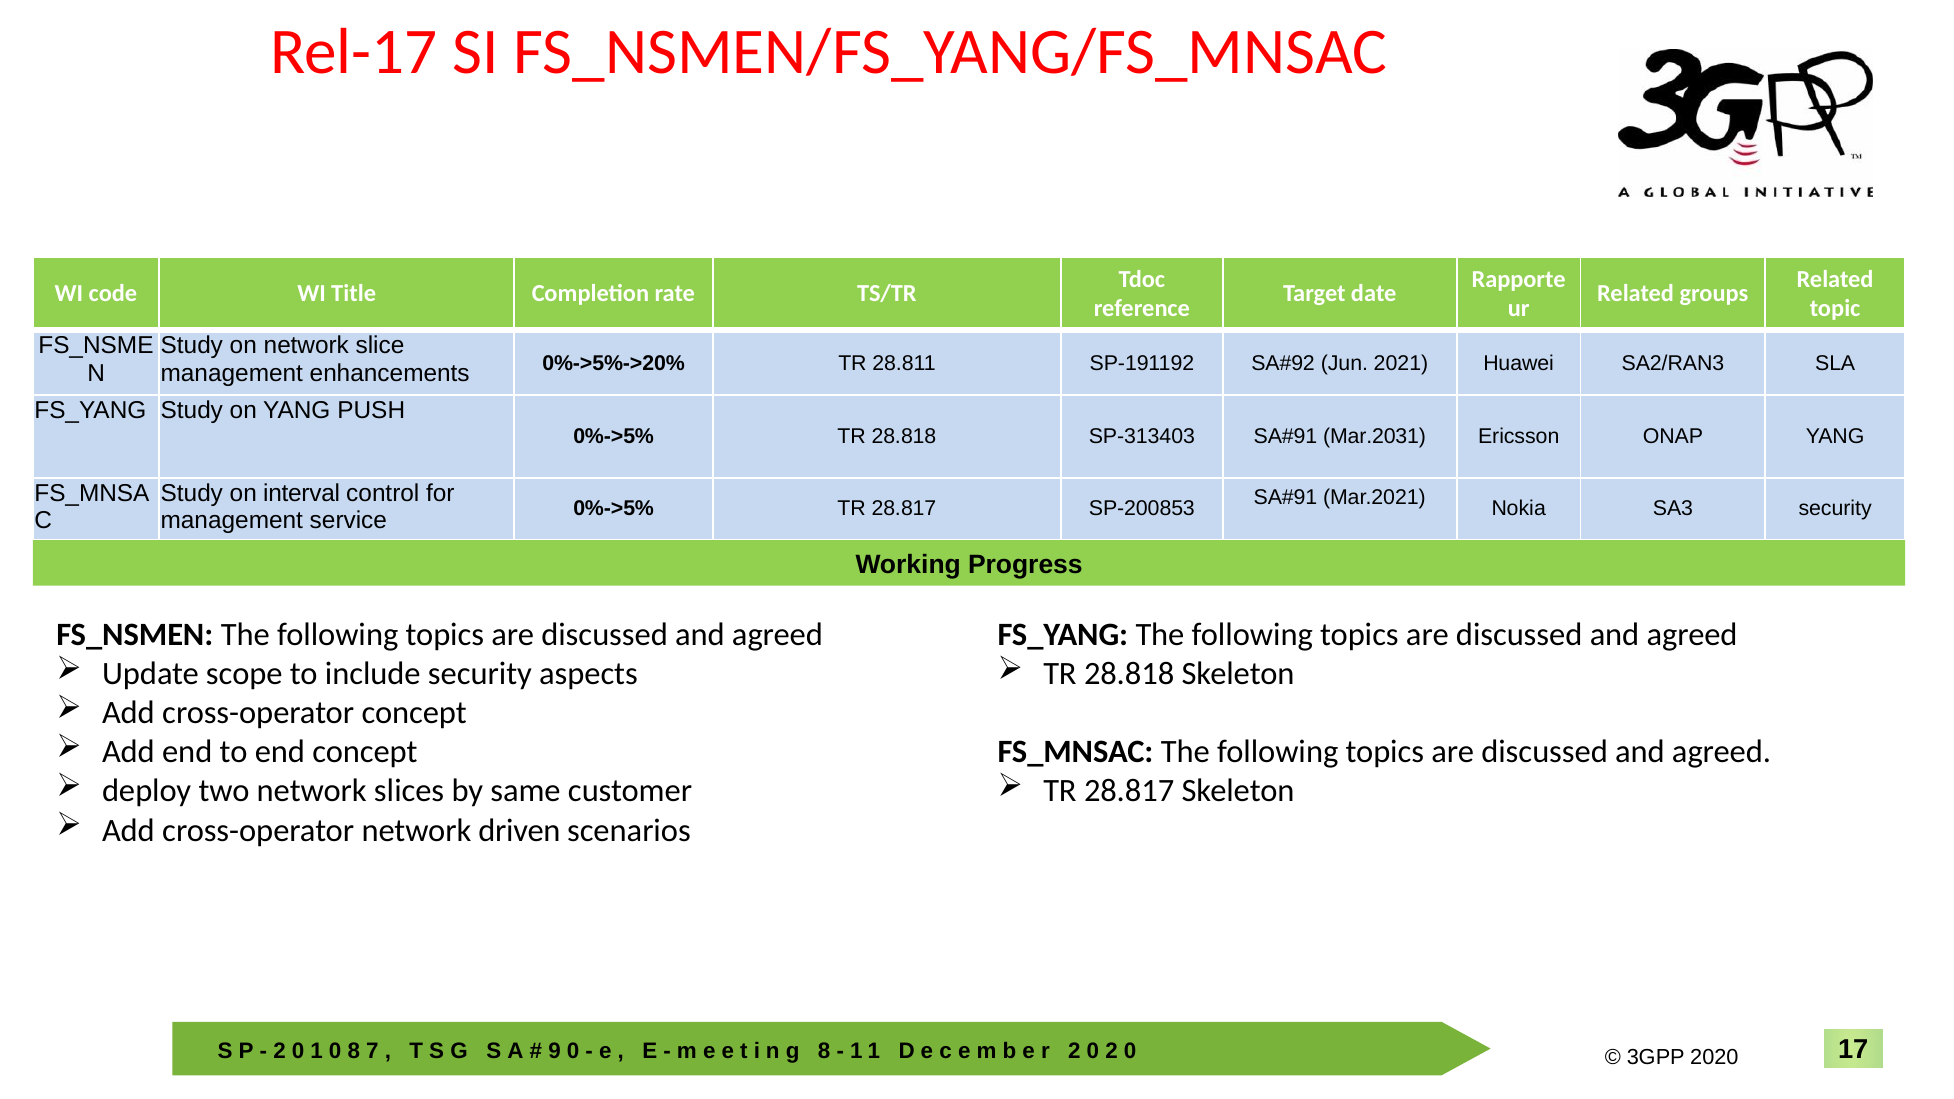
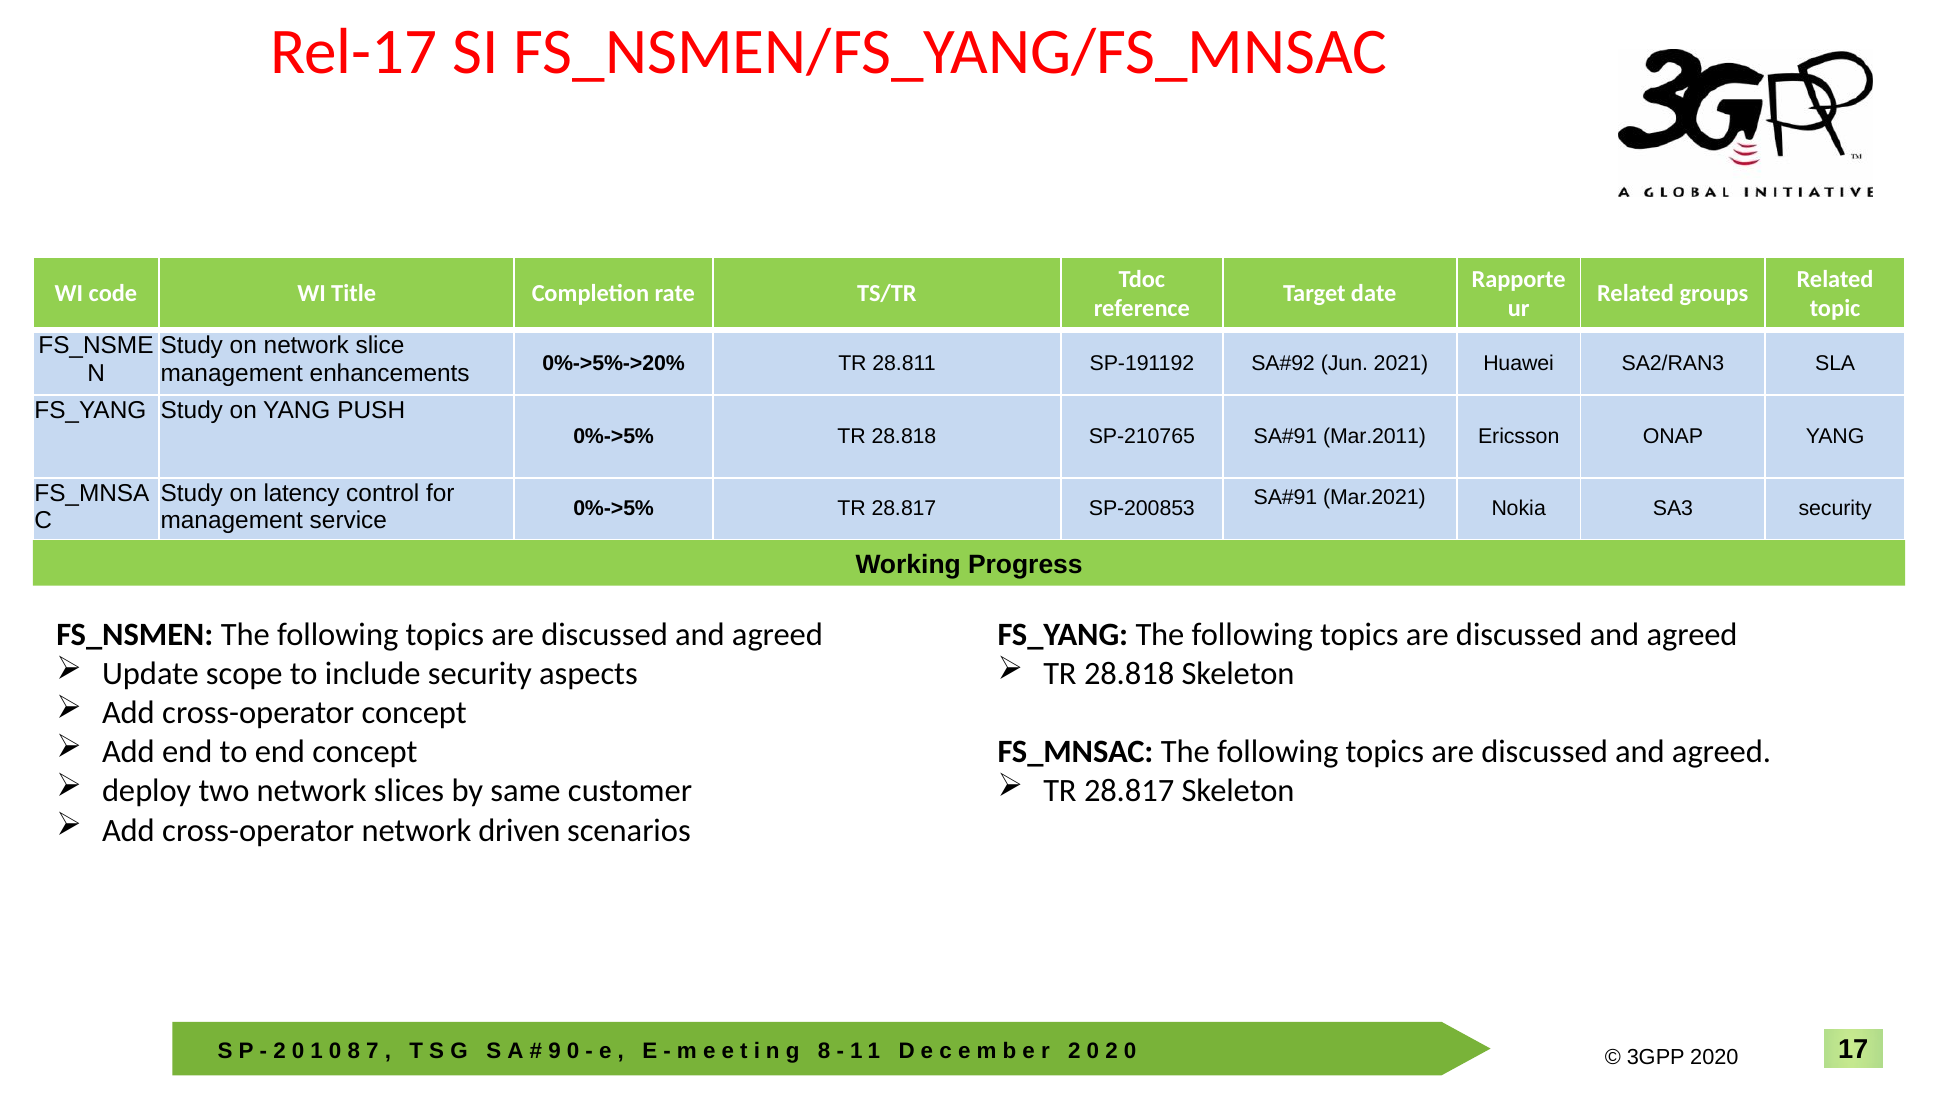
SP-313403: SP-313403 -> SP-210765
Mar.2031: Mar.2031 -> Mar.2011
interval: interval -> latency
